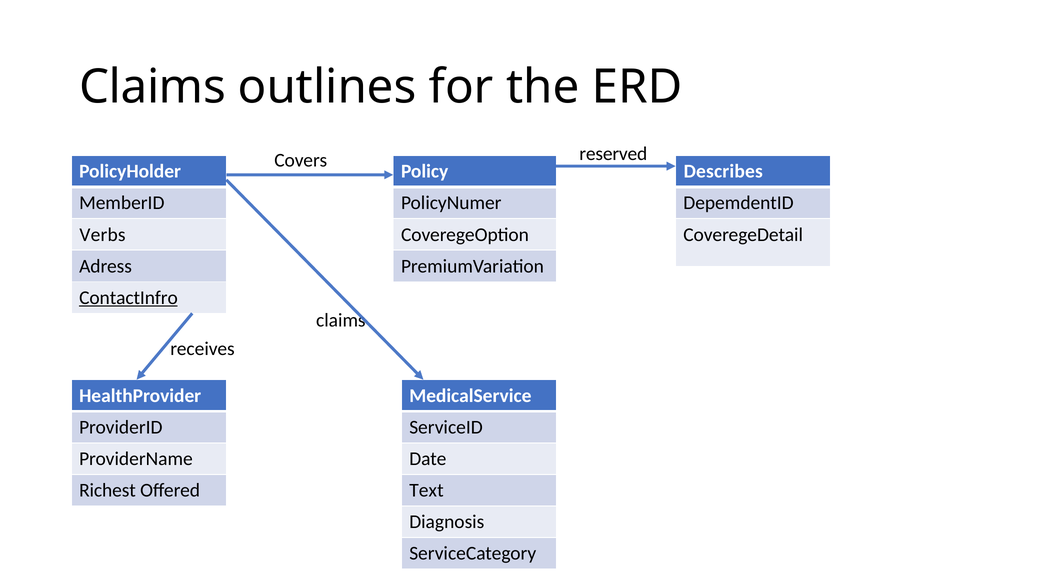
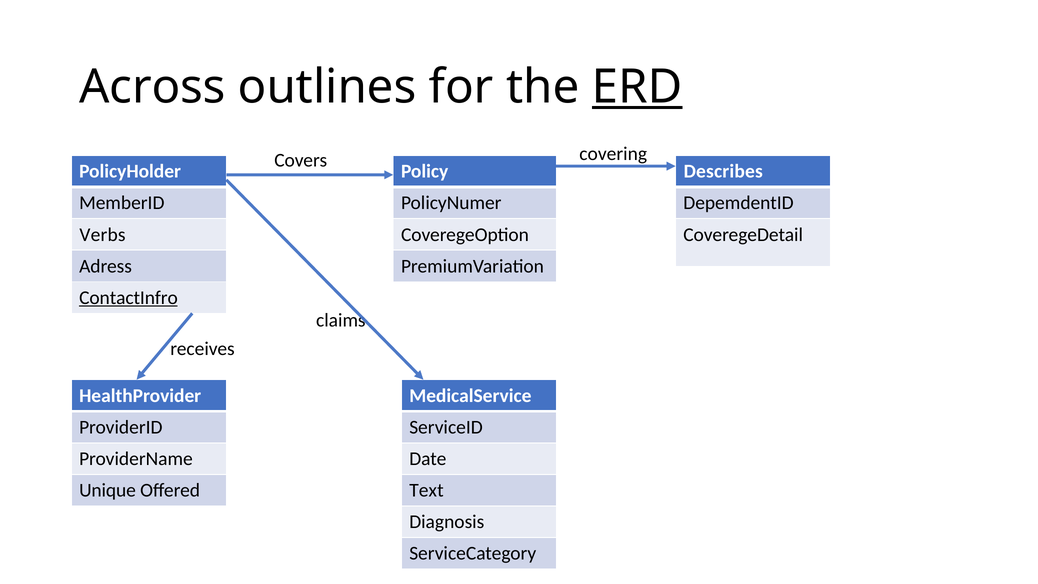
Claims at (152, 87): Claims -> Across
ERD underline: none -> present
reserved: reserved -> covering
Richest: Richest -> Unique
